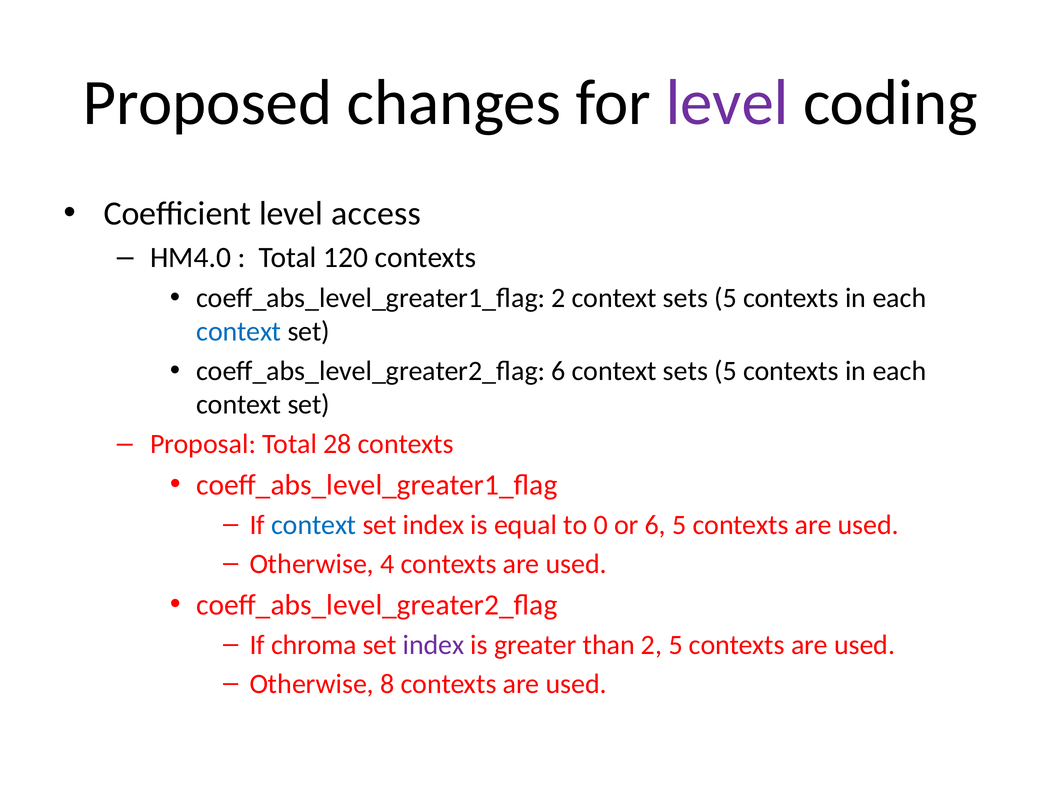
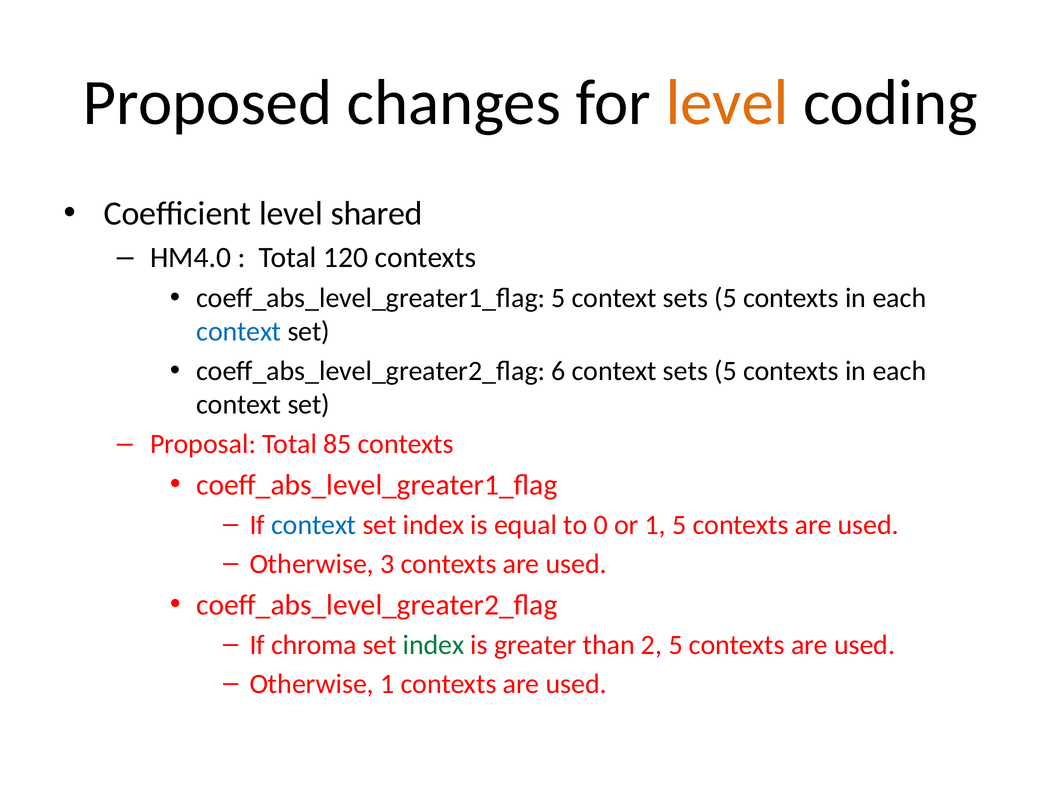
level at (727, 103) colour: purple -> orange
access: access -> shared
coeff_abs_level_greater1_flag 2: 2 -> 5
28: 28 -> 85
or 6: 6 -> 1
4: 4 -> 3
index at (434, 645) colour: purple -> green
Otherwise 8: 8 -> 1
